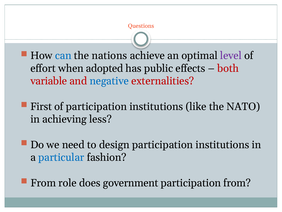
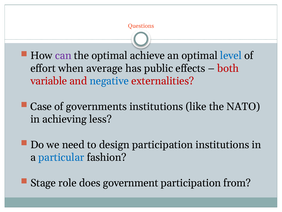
can colour: blue -> purple
the nations: nations -> optimal
level colour: purple -> blue
adopted: adopted -> average
First: First -> Case
of participation: participation -> governments
From at (43, 183): From -> Stage
